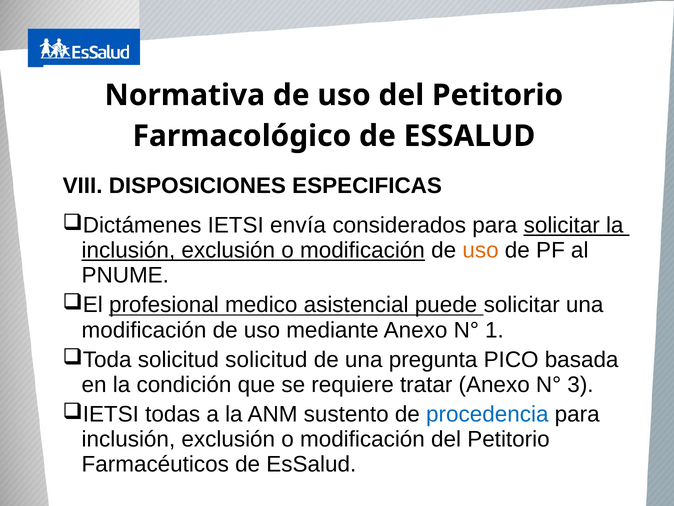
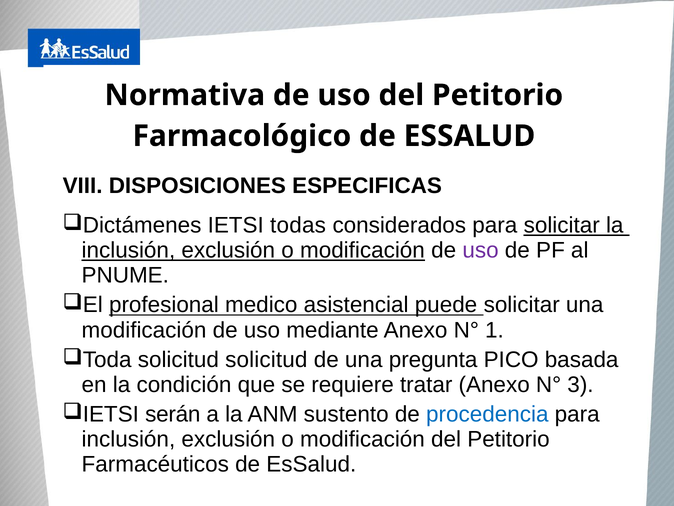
envía: envía -> todas
uso at (481, 250) colour: orange -> purple
todas: todas -> serán
